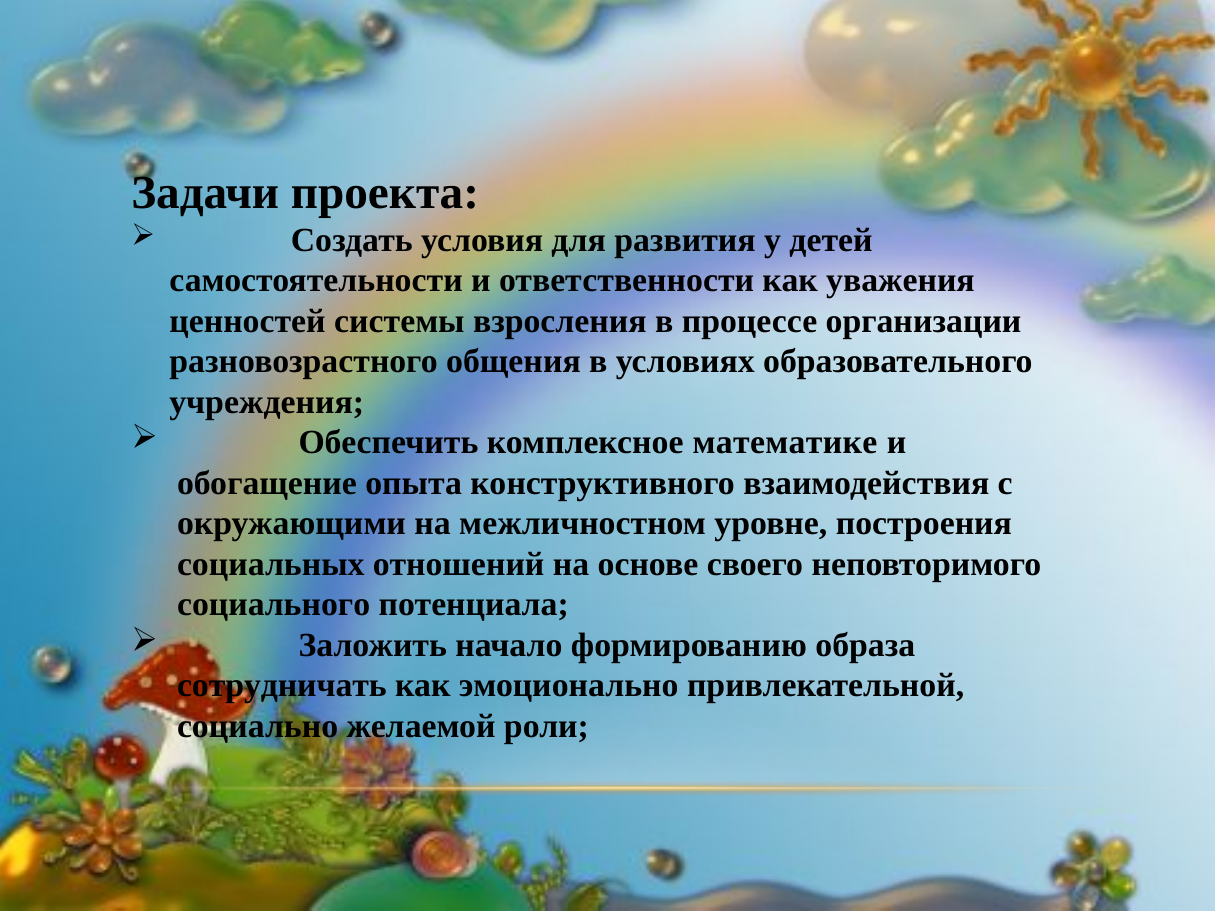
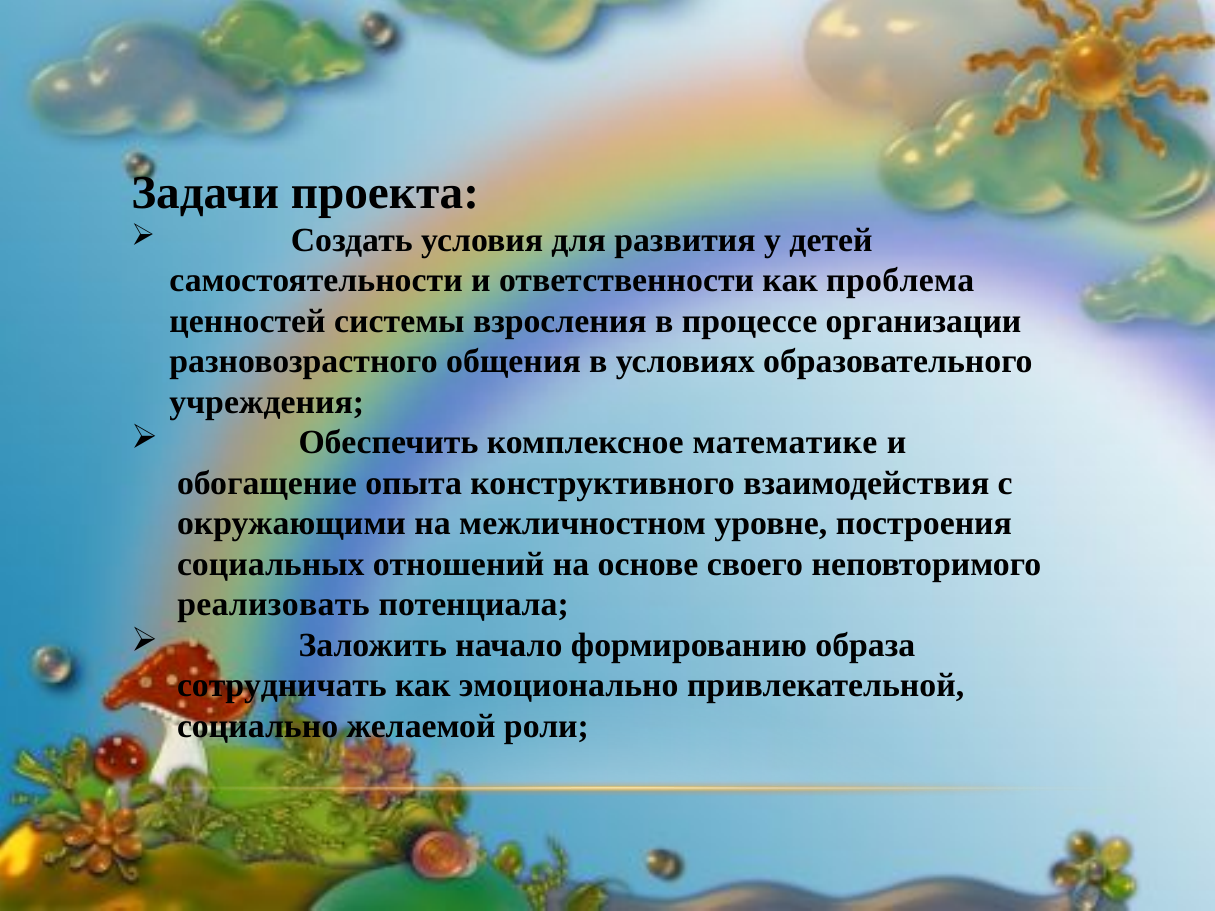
уважения: уважения -> проблема
социального: социального -> реализовать
